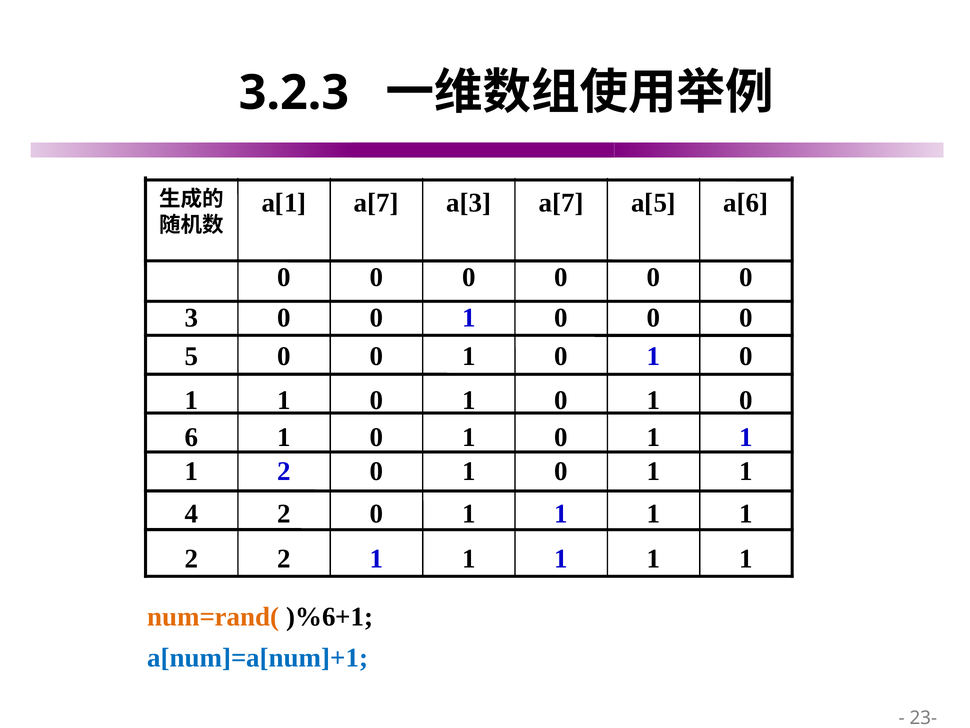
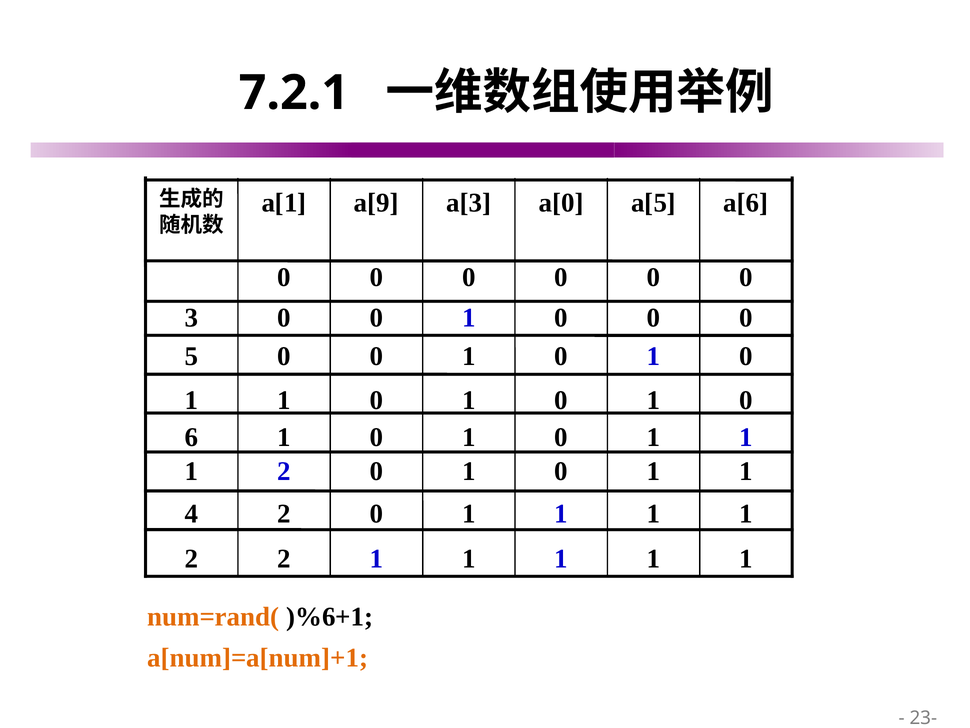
3.2.3: 3.2.3 -> 7.2.1
a[7 at (376, 203): a[7 -> a[9
a[7 at (561, 203): a[7 -> a[0
a[num]=a[num]+1 colour: blue -> orange
